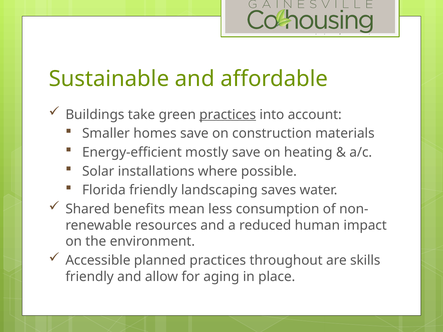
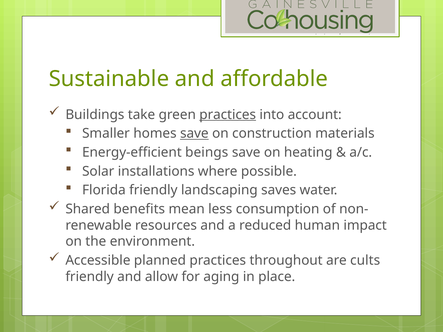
save at (194, 134) underline: none -> present
mostly: mostly -> beings
skills: skills -> cults
